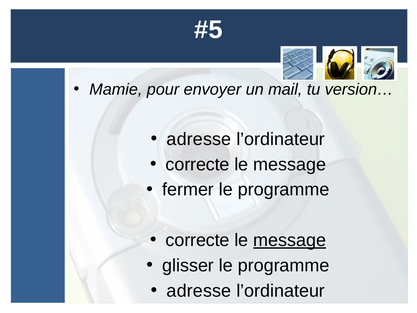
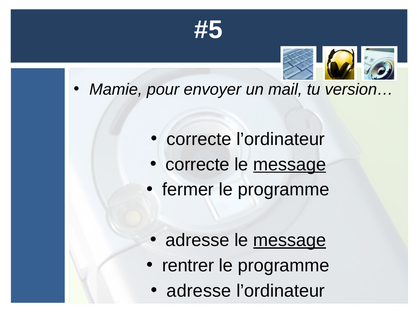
adresse at (199, 139): adresse -> correcte
message at (290, 164) underline: none -> present
correcte at (198, 240): correcte -> adresse
glisser: glisser -> rentrer
